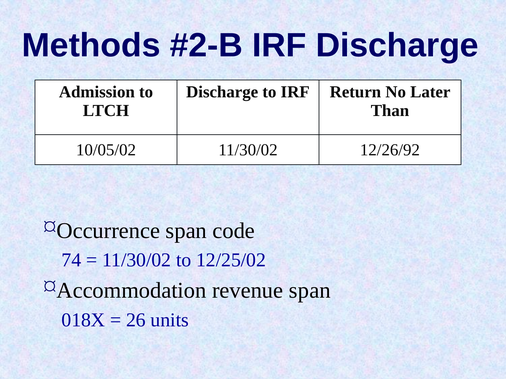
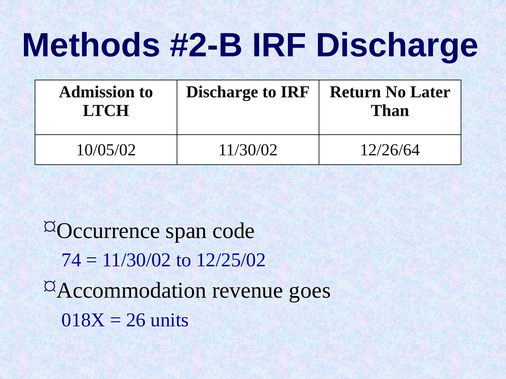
12/26/92: 12/26/92 -> 12/26/64
revenue span: span -> goes
